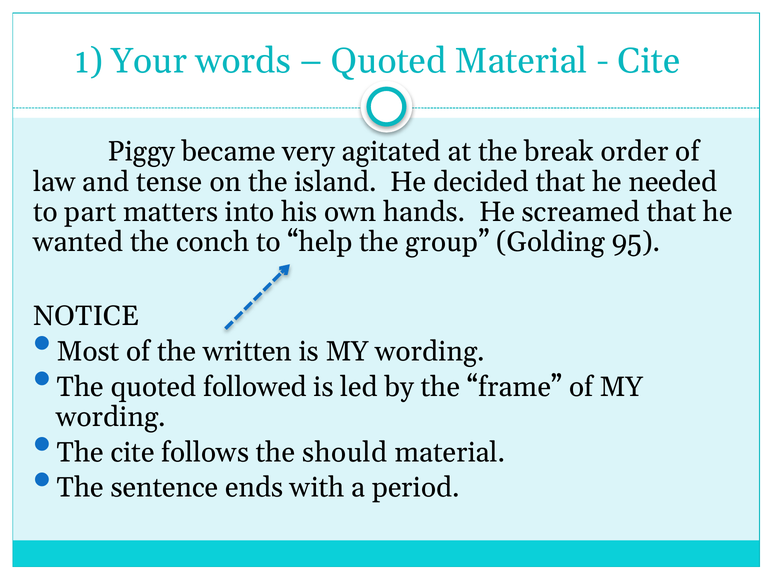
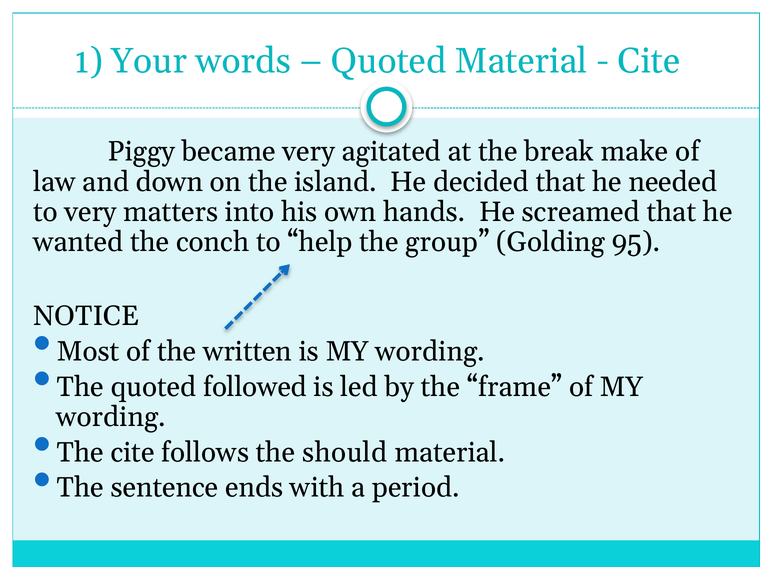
order: order -> make
tense: tense -> down
to part: part -> very
